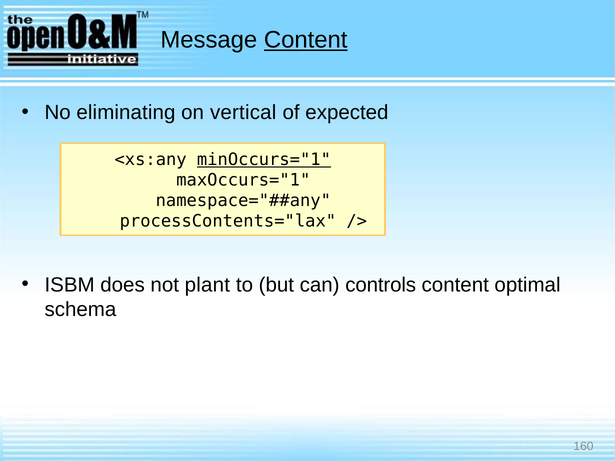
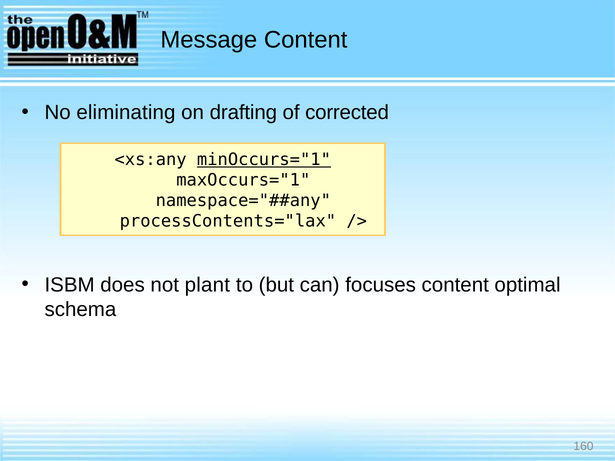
Content at (306, 40) underline: present -> none
vertical: vertical -> drafting
expected: expected -> corrected
controls: controls -> focuses
